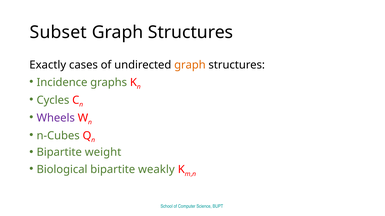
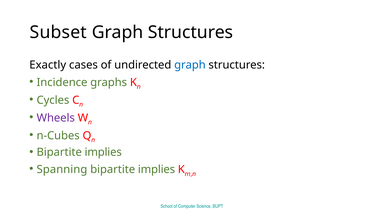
graph at (190, 65) colour: orange -> blue
weight at (103, 152): weight -> implies
Biological: Biological -> Spanning
weakly at (156, 170): weakly -> implies
